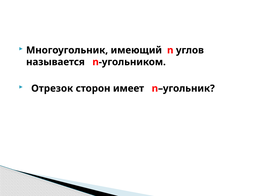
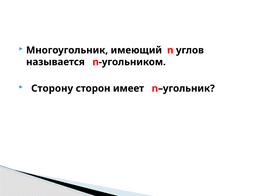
Отрезок: Отрезок -> Сторону
